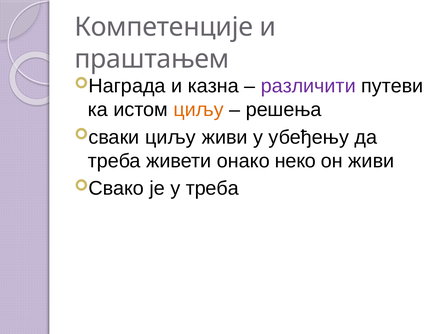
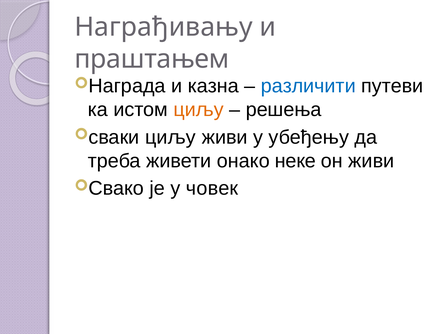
Компетенције: Компетенције -> Награђивању
различити colour: purple -> blue
неко: неко -> неке
у треба: треба -> човек
